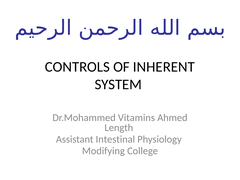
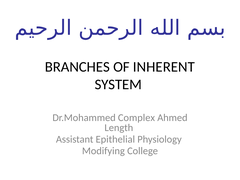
CONTROLS: CONTROLS -> BRANCHES
Vitamins: Vitamins -> Complex
Intestinal: Intestinal -> Epithelial
